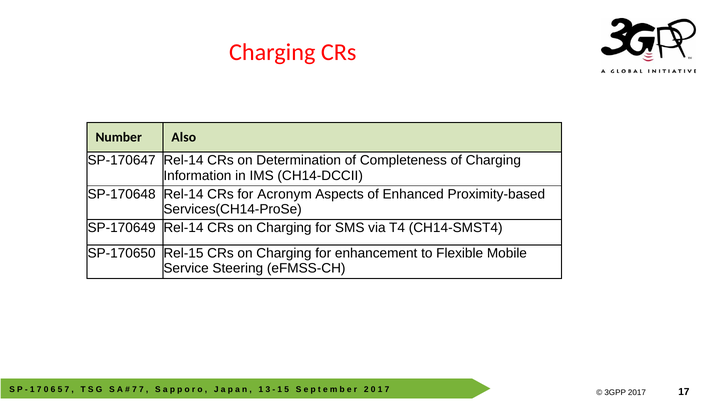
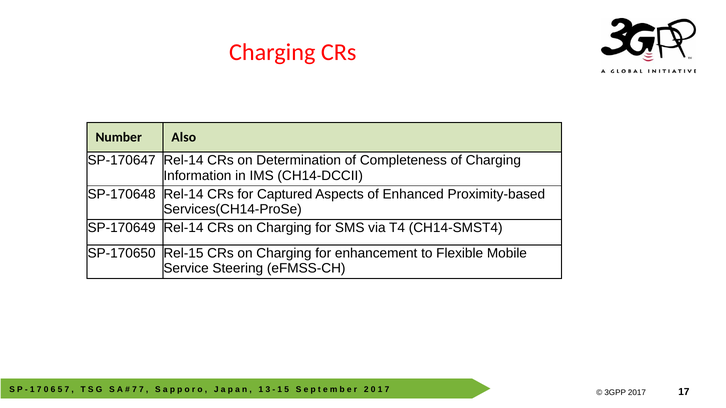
Acronym: Acronym -> Captured
